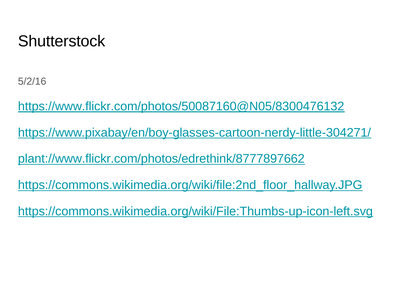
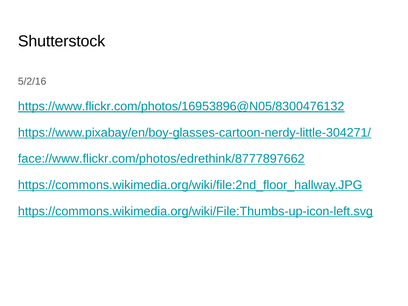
https://www.flickr.com/photos/50087160@N05/8300476132: https://www.flickr.com/photos/50087160@N05/8300476132 -> https://www.flickr.com/photos/16953896@N05/8300476132
plant://www.flickr.com/photos/edrethink/8777897662: plant://www.flickr.com/photos/edrethink/8777897662 -> face://www.flickr.com/photos/edrethink/8777897662
